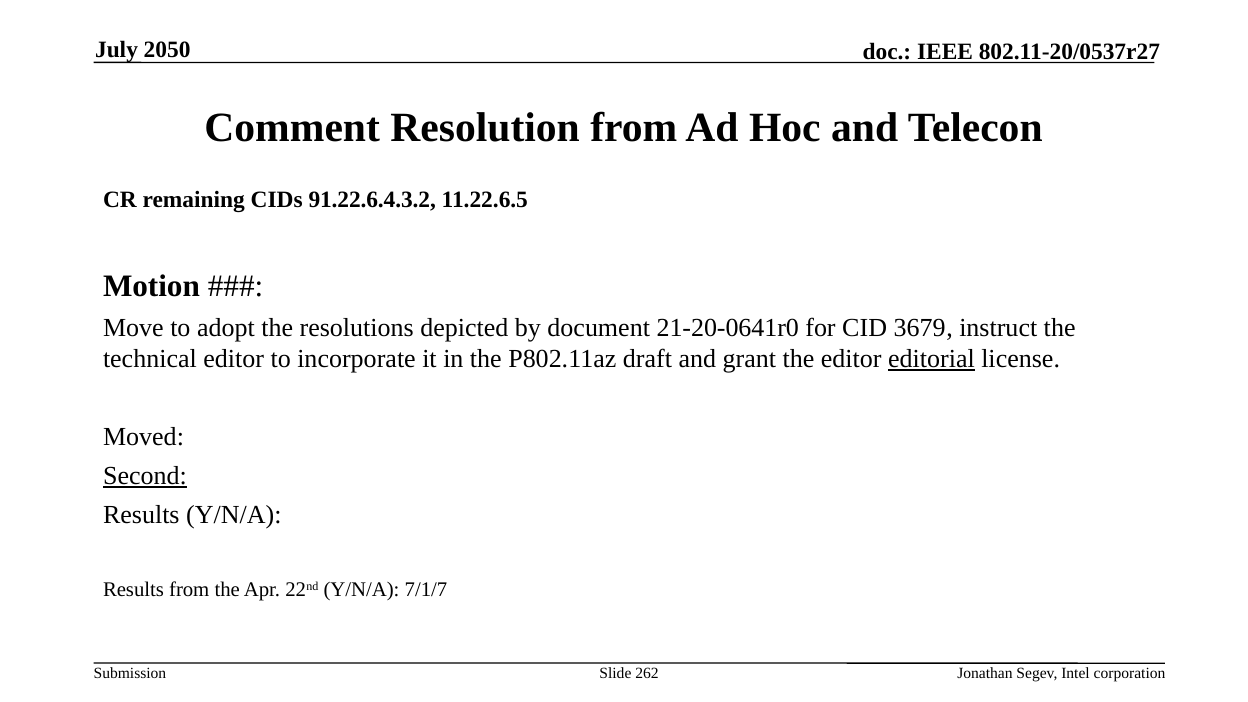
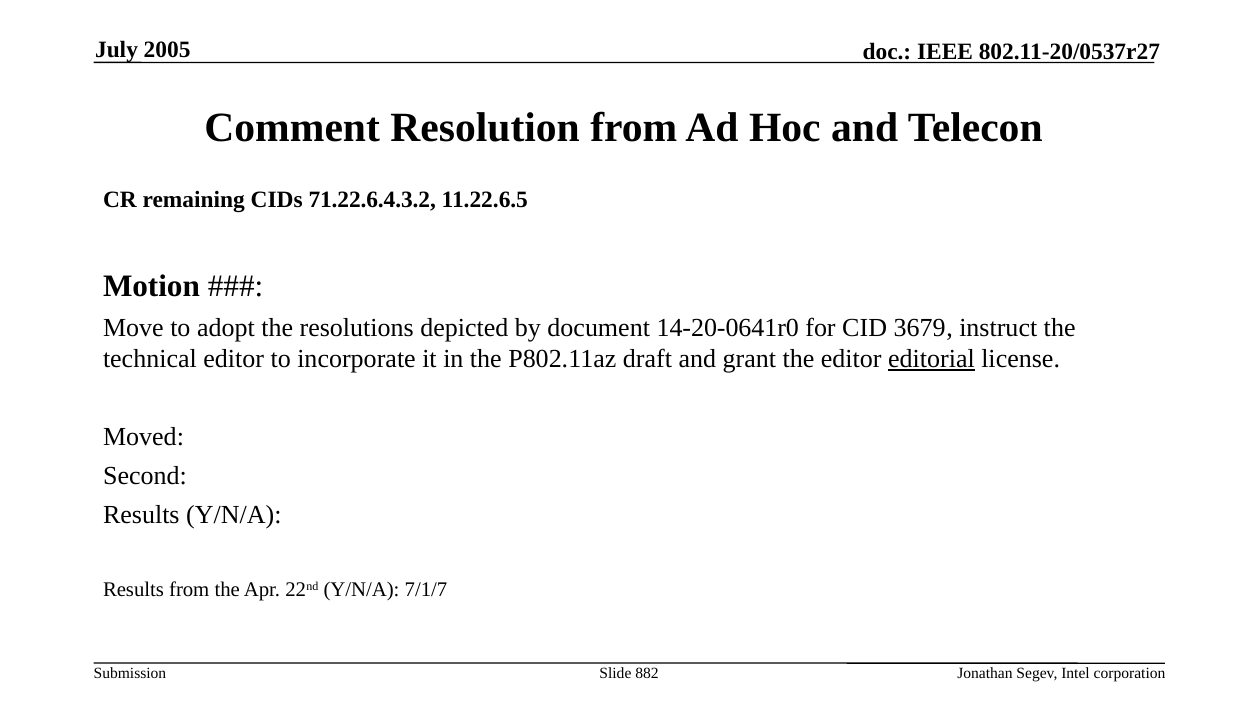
2050: 2050 -> 2005
91.22.6.4.3.2: 91.22.6.4.3.2 -> 71.22.6.4.3.2
21-20-0641r0: 21-20-0641r0 -> 14-20-0641r0
Second underline: present -> none
262: 262 -> 882
